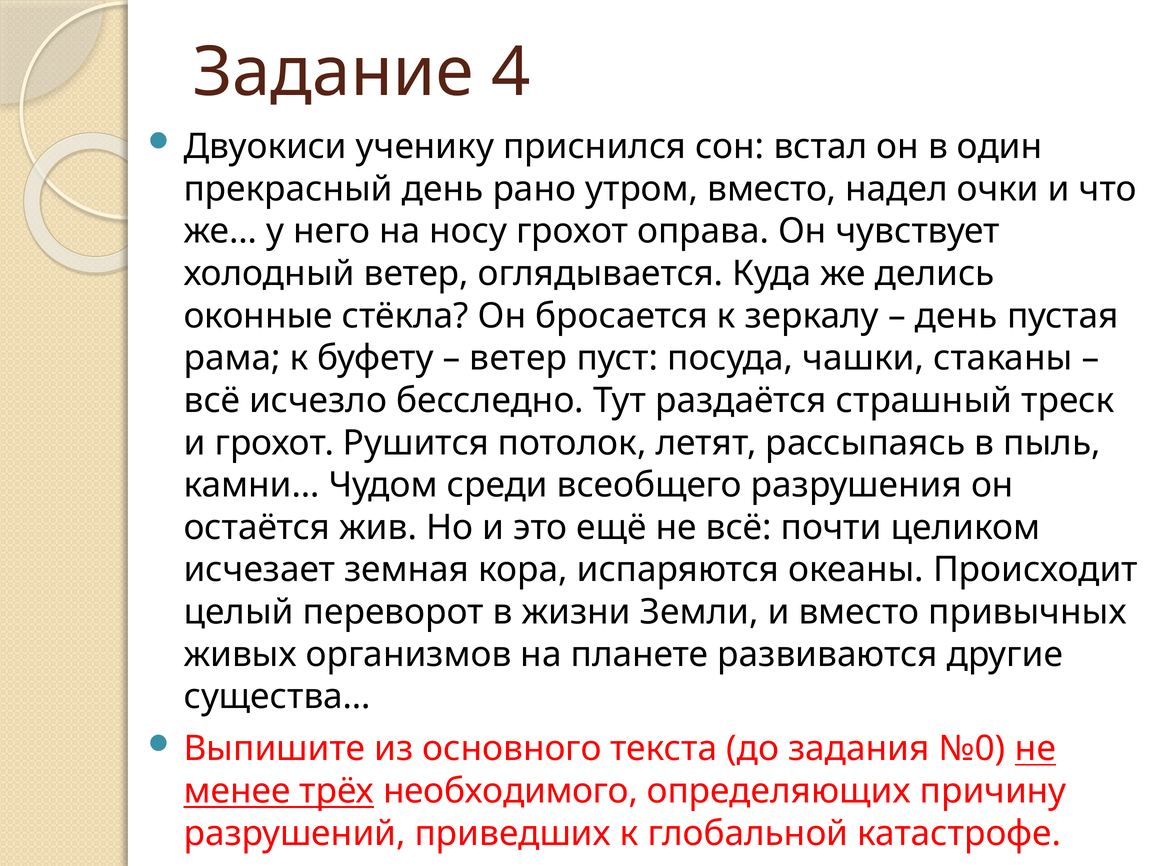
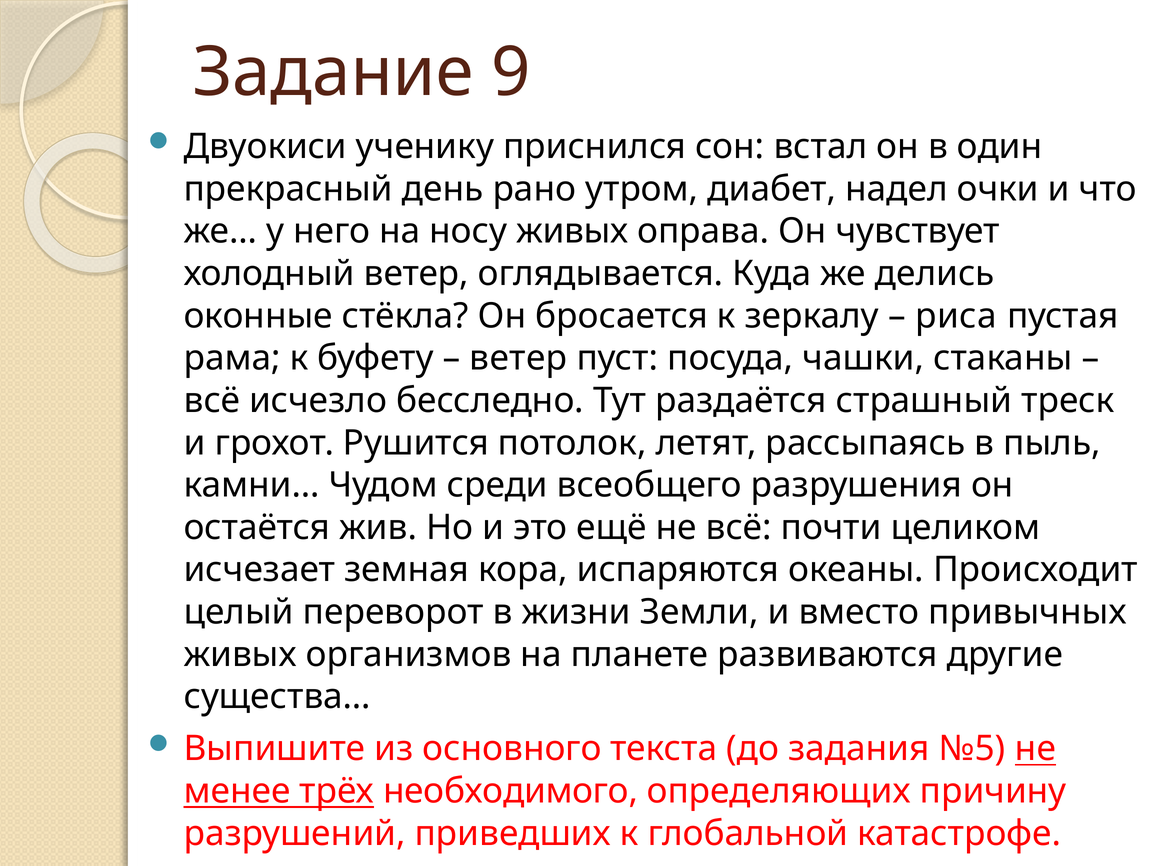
4: 4 -> 9
утром вместо: вместо -> диабет
носу грохот: грохот -> живых
день at (956, 316): день -> риса
№0: №0 -> №5
